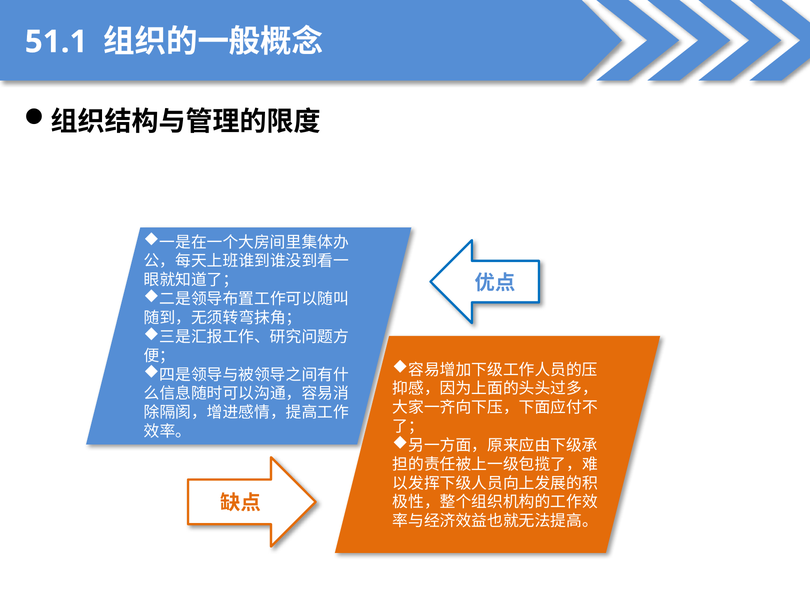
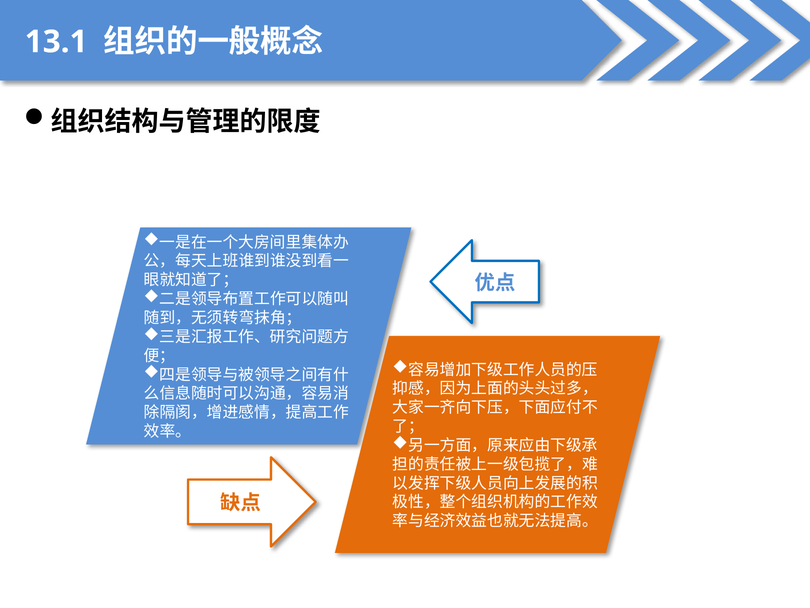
51.1: 51.1 -> 13.1
